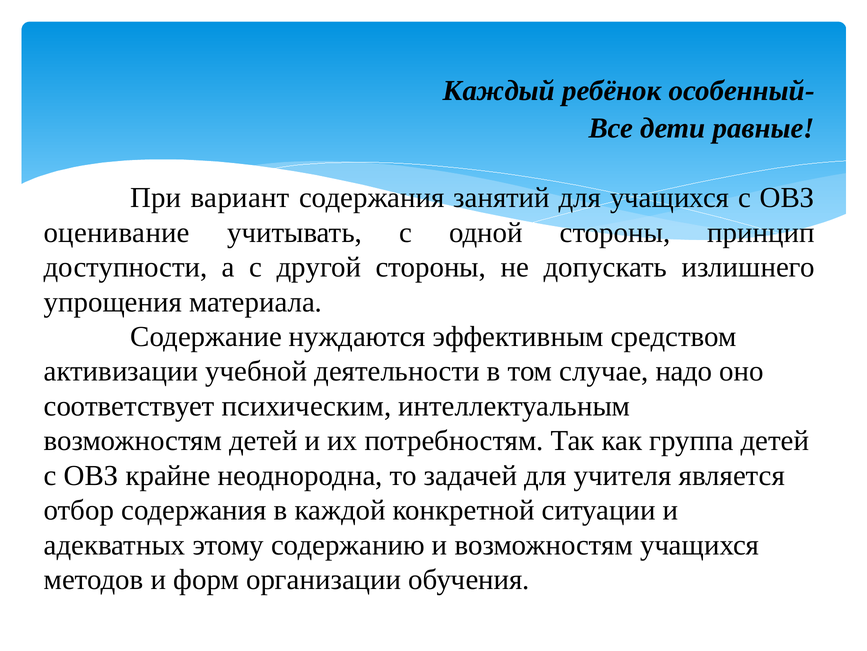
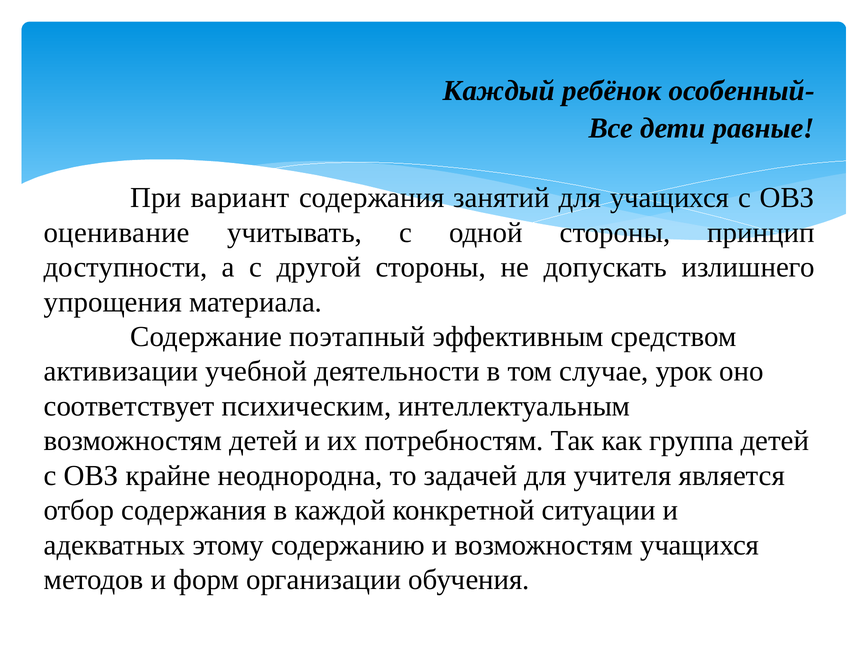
нуждаются: нуждаются -> поэтапный
надо: надо -> урок
